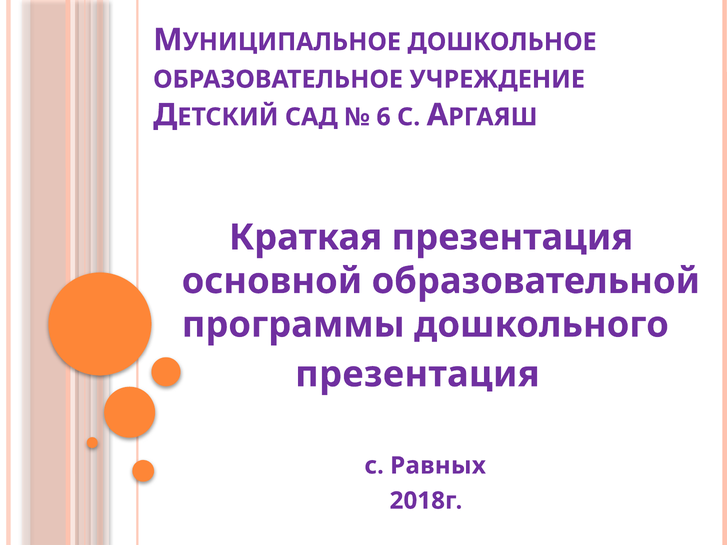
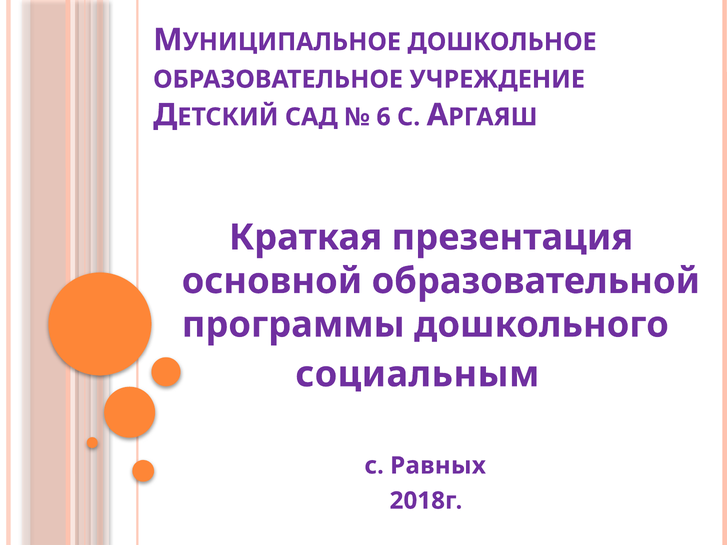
презентация at (417, 375): презентация -> социальным
